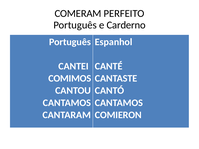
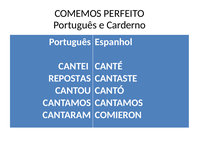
COMERAM: COMERAM -> COMEMOS
COMIMOS: COMIMOS -> REPOSTAS
